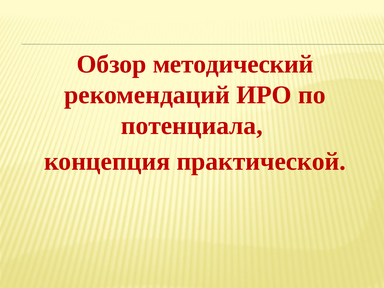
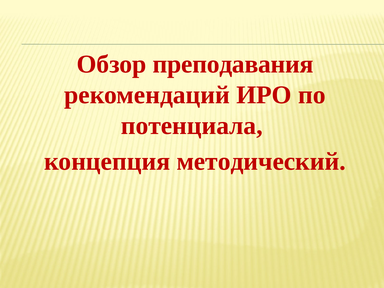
методический: методический -> преподавания
практической: практической -> методический
